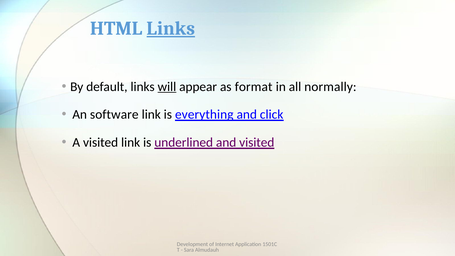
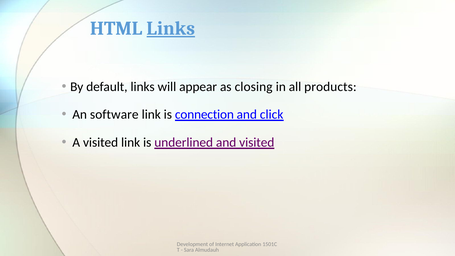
will underline: present -> none
format: format -> closing
normally: normally -> products
everything: everything -> connection
